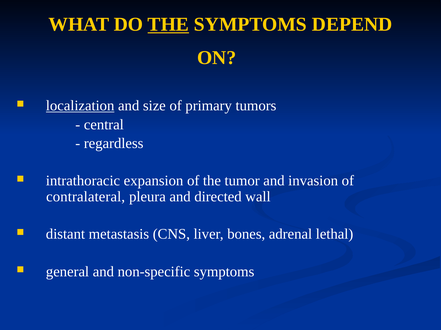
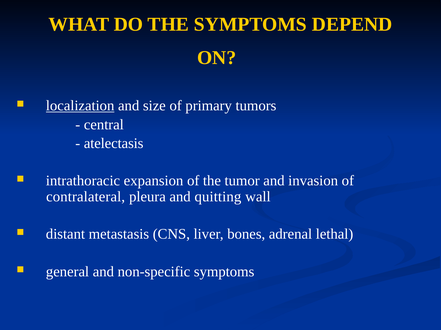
THE at (168, 25) underline: present -> none
regardless: regardless -> atelectasis
directed: directed -> quitting
